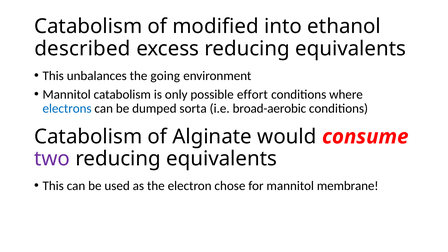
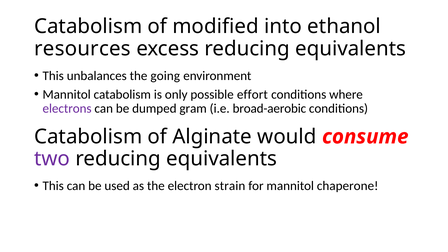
described: described -> resources
electrons colour: blue -> purple
sorta: sorta -> gram
chose: chose -> strain
membrane: membrane -> chaperone
